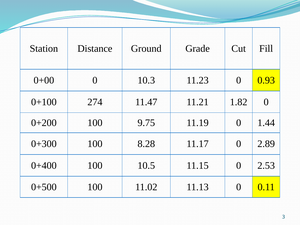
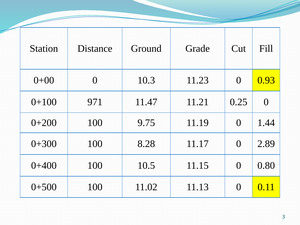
274: 274 -> 971
1.82: 1.82 -> 0.25
2.53: 2.53 -> 0.80
